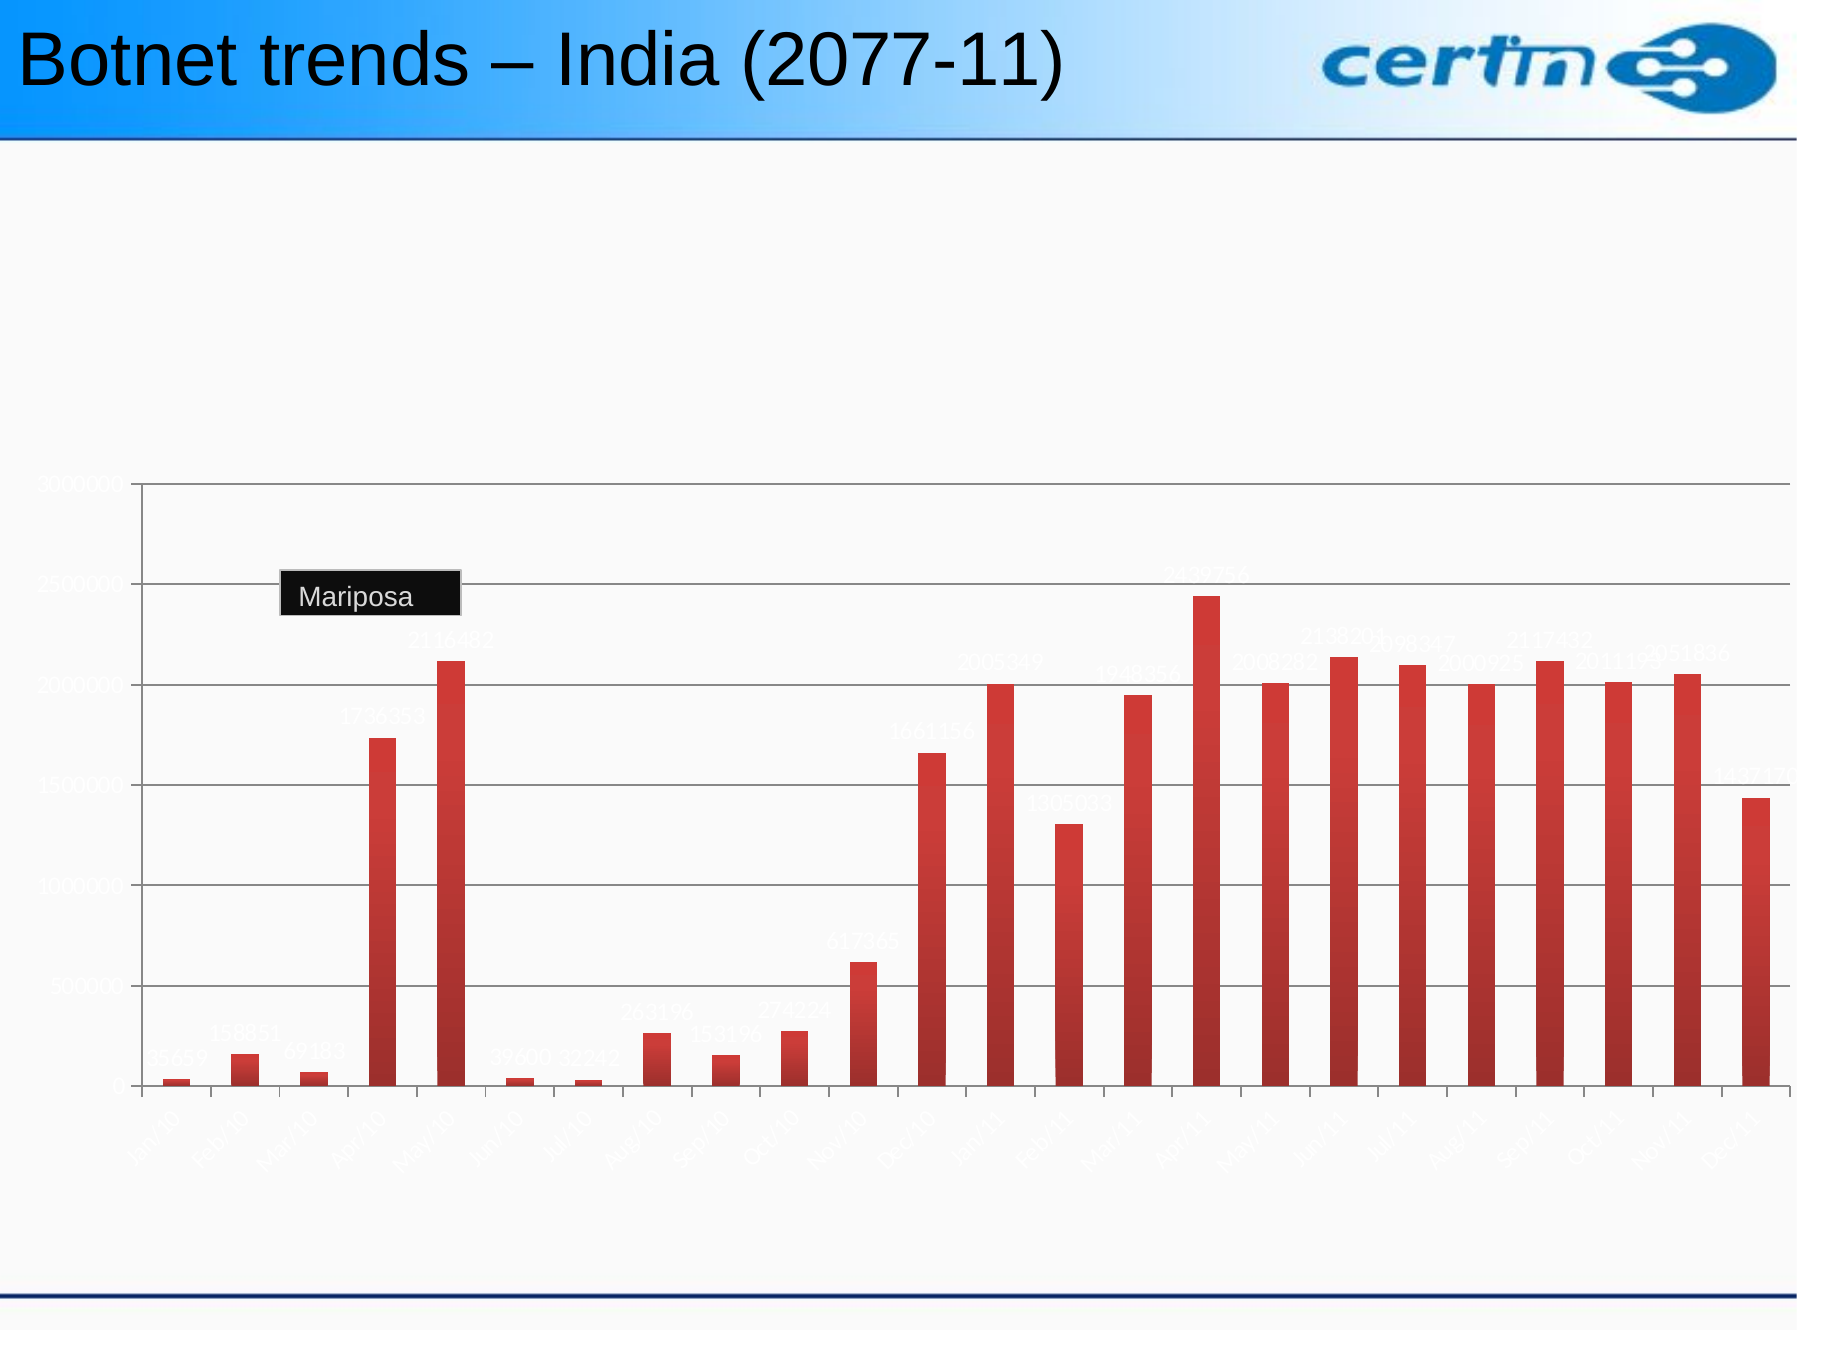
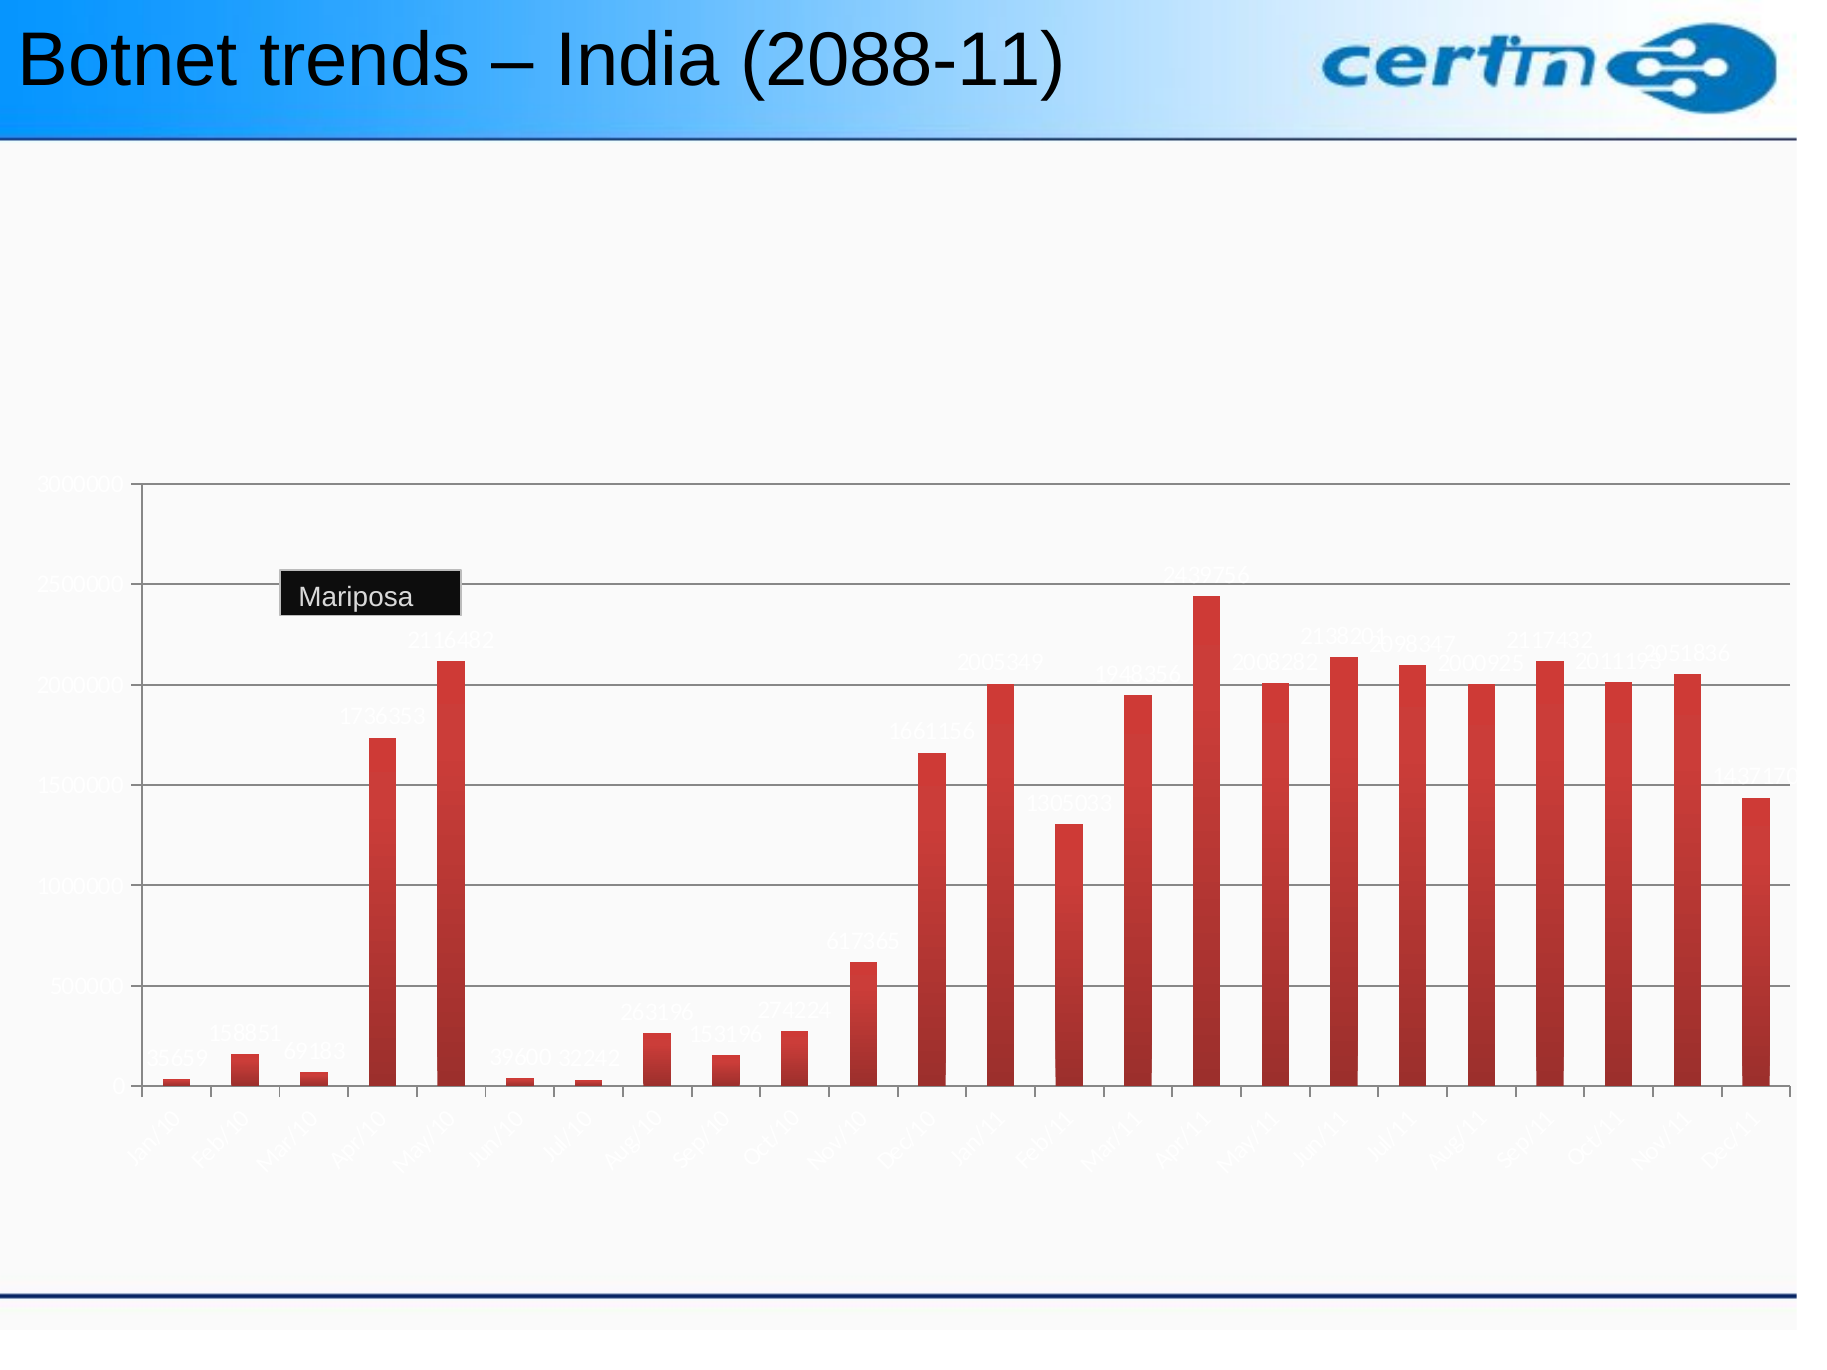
2077-11: 2077-11 -> 2088-11
